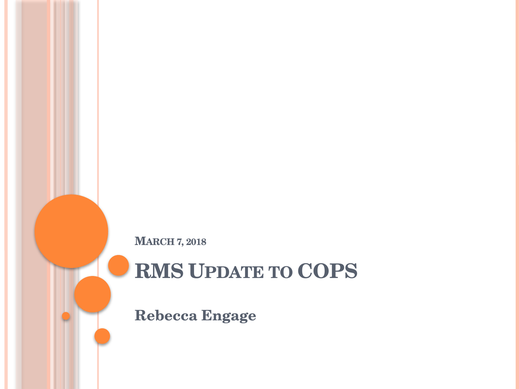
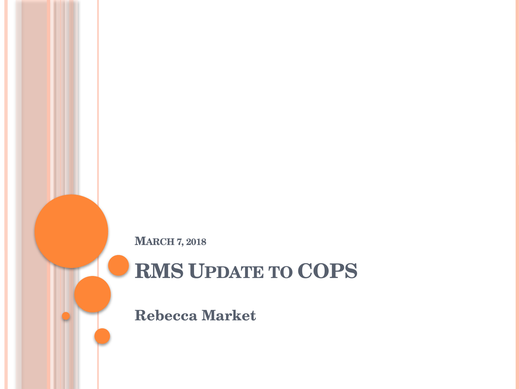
Engage: Engage -> Market
